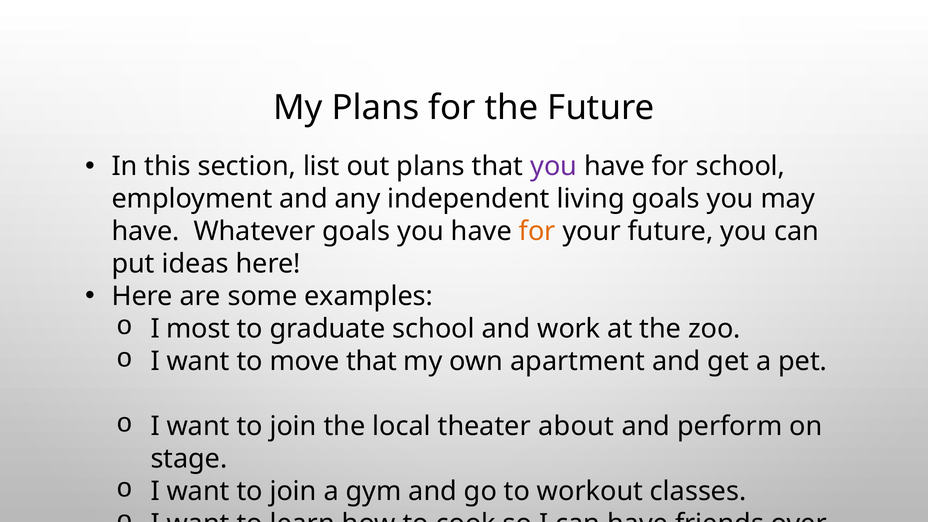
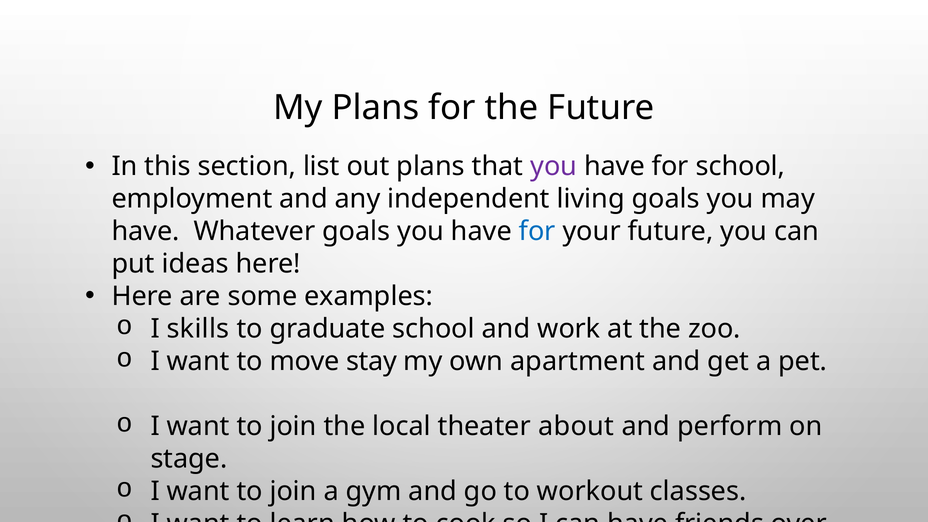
for at (537, 232) colour: orange -> blue
most: most -> skills
move that: that -> stay
